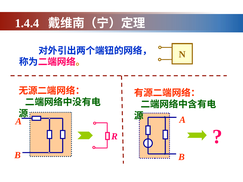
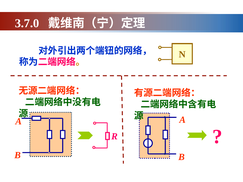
1.4.4: 1.4.4 -> 3.7.0
